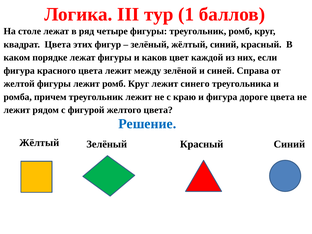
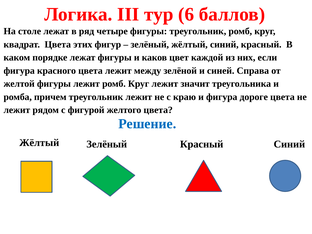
1: 1 -> 6
синего: синего -> значит
